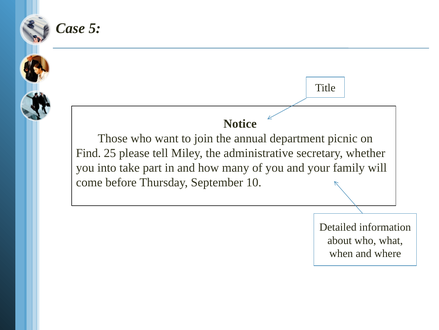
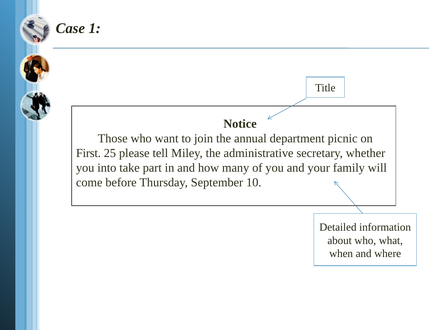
5: 5 -> 1
Find: Find -> First
